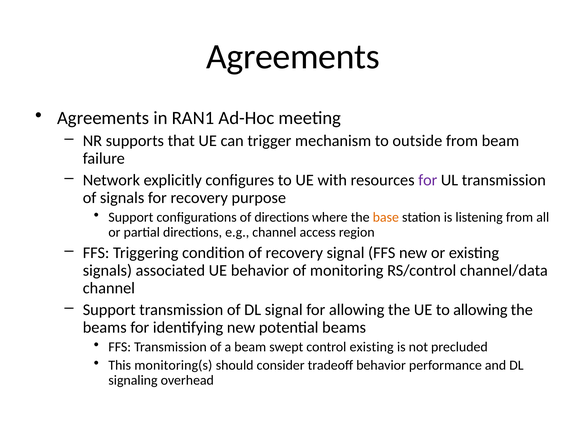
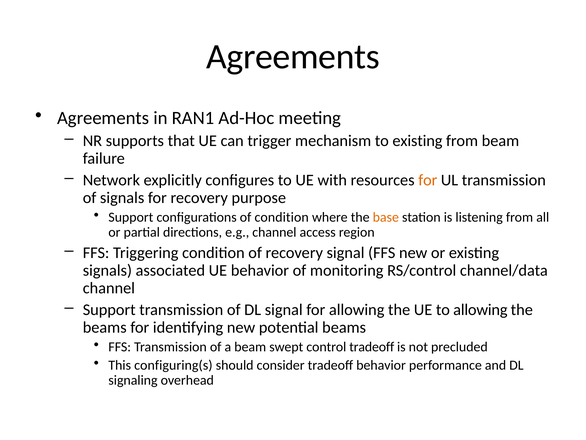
to outside: outside -> existing
for at (428, 180) colour: purple -> orange
of directions: directions -> condition
control existing: existing -> tradeoff
monitoring(s: monitoring(s -> configuring(s
